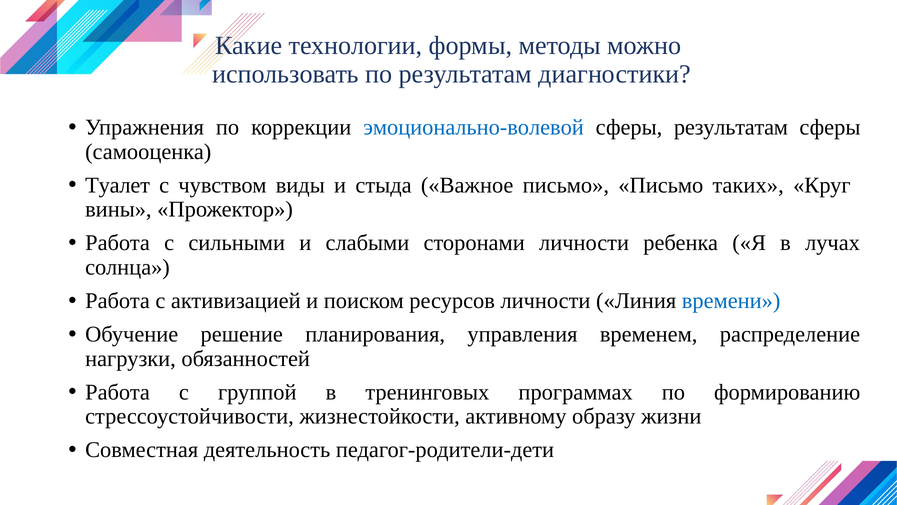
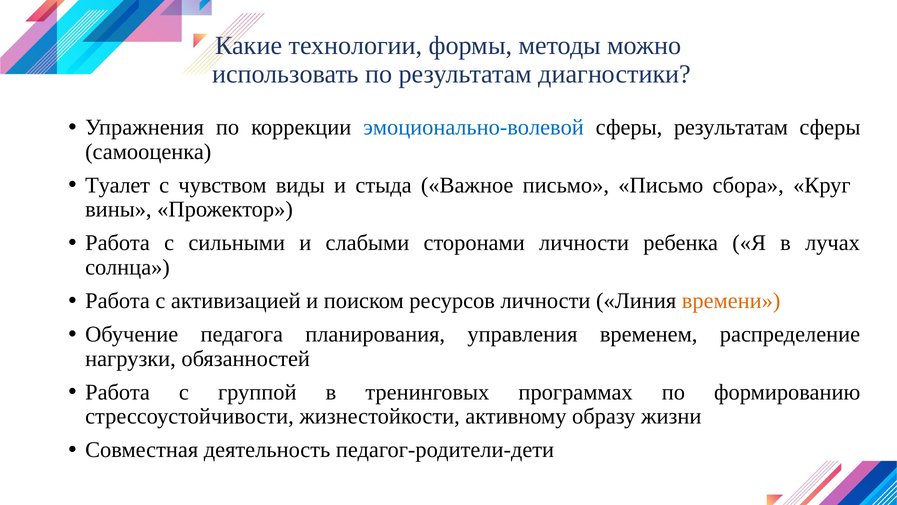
таких: таких -> сбора
времени colour: blue -> orange
решение: решение -> педагога
